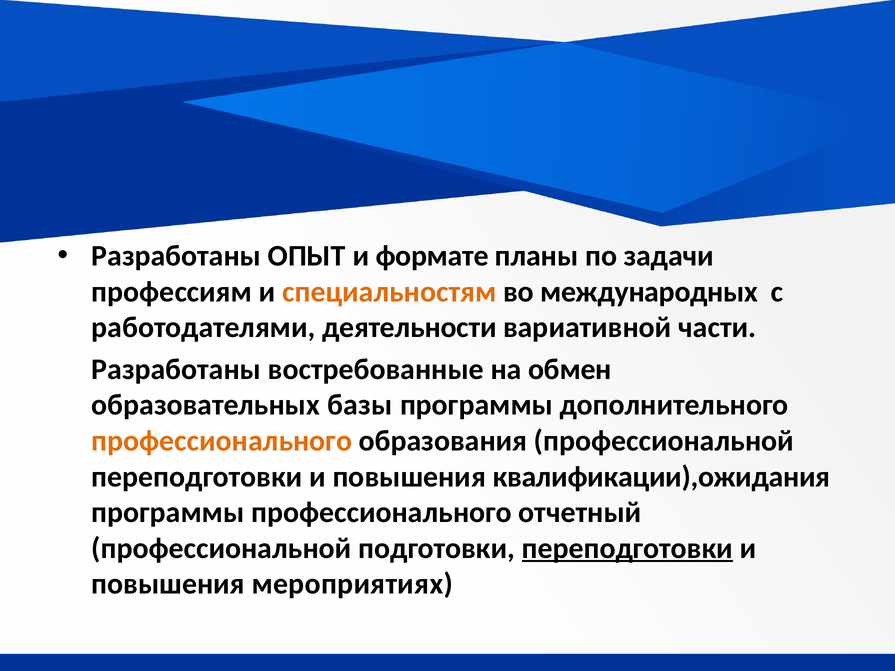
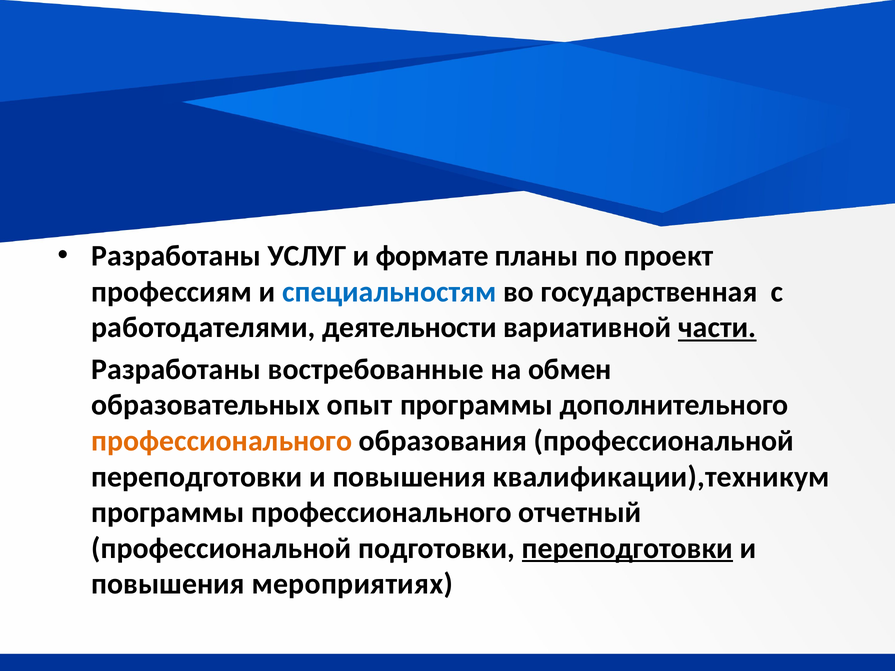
ОПЫТ: ОПЫТ -> УСЛУГ
задачи: задачи -> проект
специальностям colour: orange -> blue
международных: международных -> государственная
части underline: none -> present
базы: базы -> опыт
квалификации),ожидания: квалификации),ожидания -> квалификации),техникум
